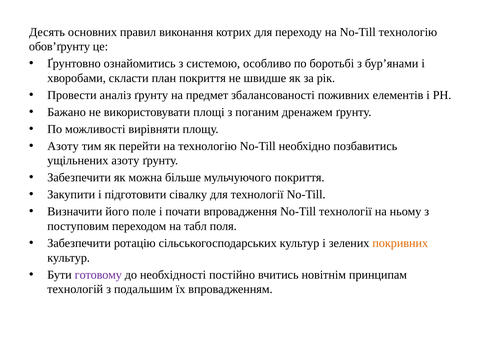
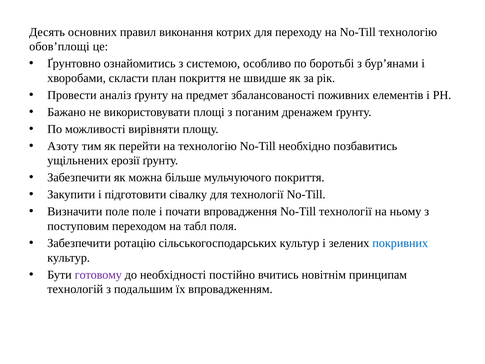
обов’ґрунту: обов’ґрунту -> обов’площі
ущільнених азоту: азоту -> ерозії
Визначити його: його -> поле
покривних colour: orange -> blue
